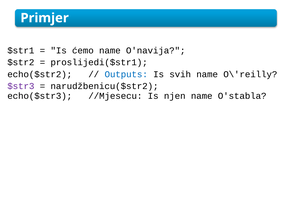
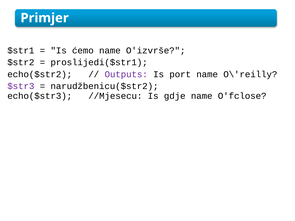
O'navija: O'navija -> O'izvrše
Outputs colour: blue -> purple
svih: svih -> port
njen: njen -> gdje
O'stabla: O'stabla -> O'fclose
